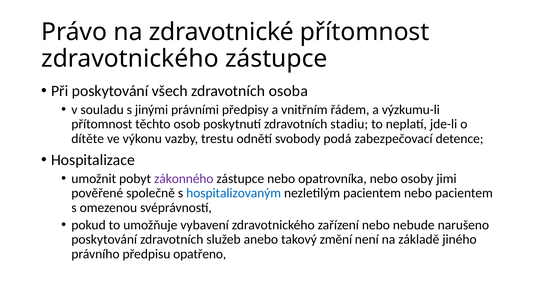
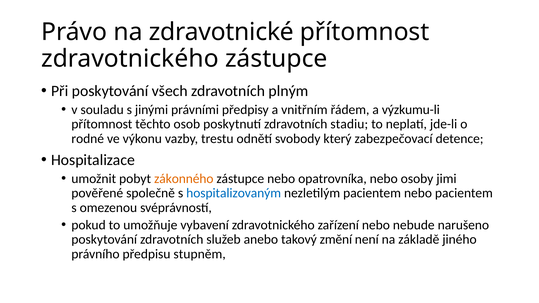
osoba: osoba -> plným
dítěte: dítěte -> rodné
podá: podá -> který
zákonného colour: purple -> orange
opatřeno: opatřeno -> stupněm
